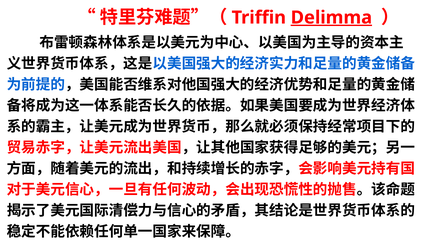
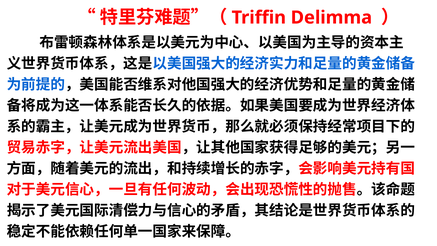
Delimma underline: present -> none
